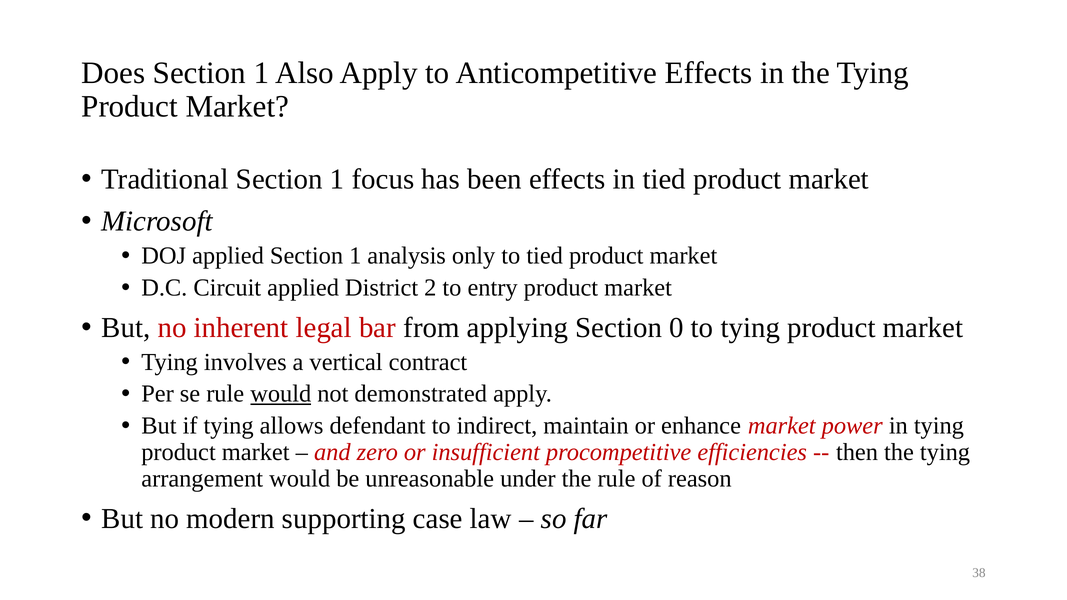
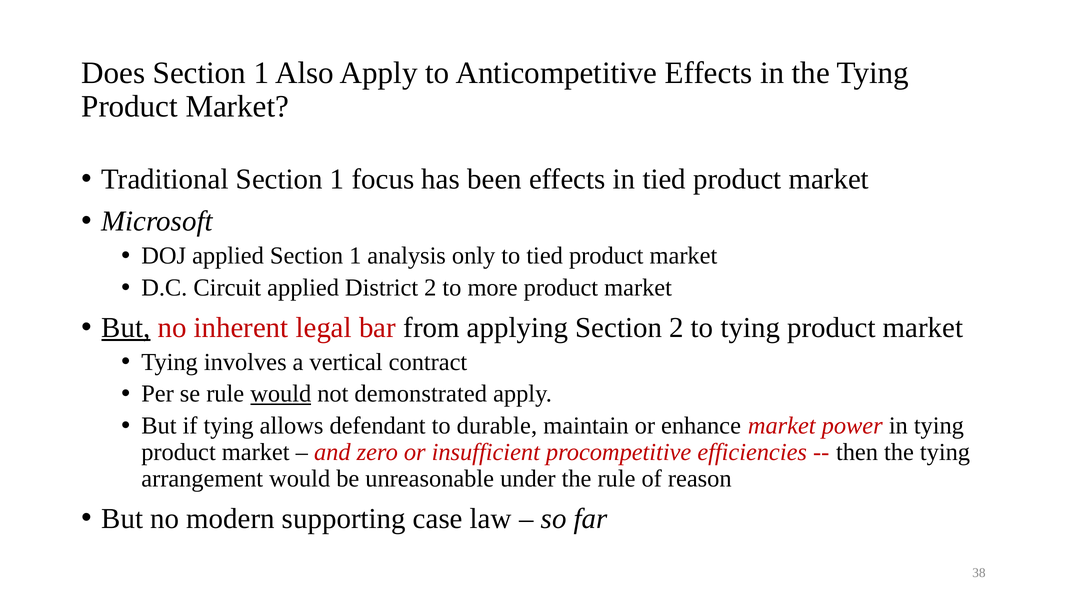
entry: entry -> more
But at (126, 328) underline: none -> present
Section 0: 0 -> 2
indirect: indirect -> durable
